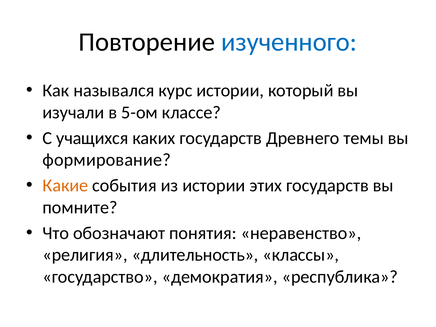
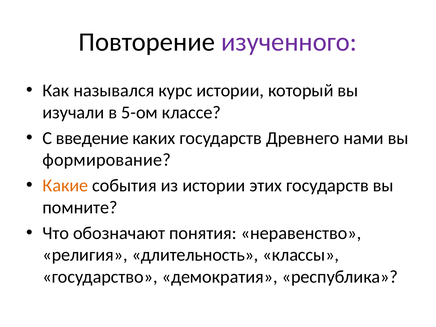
изученного colour: blue -> purple
учащихся: учащихся -> введение
темы: темы -> нами
